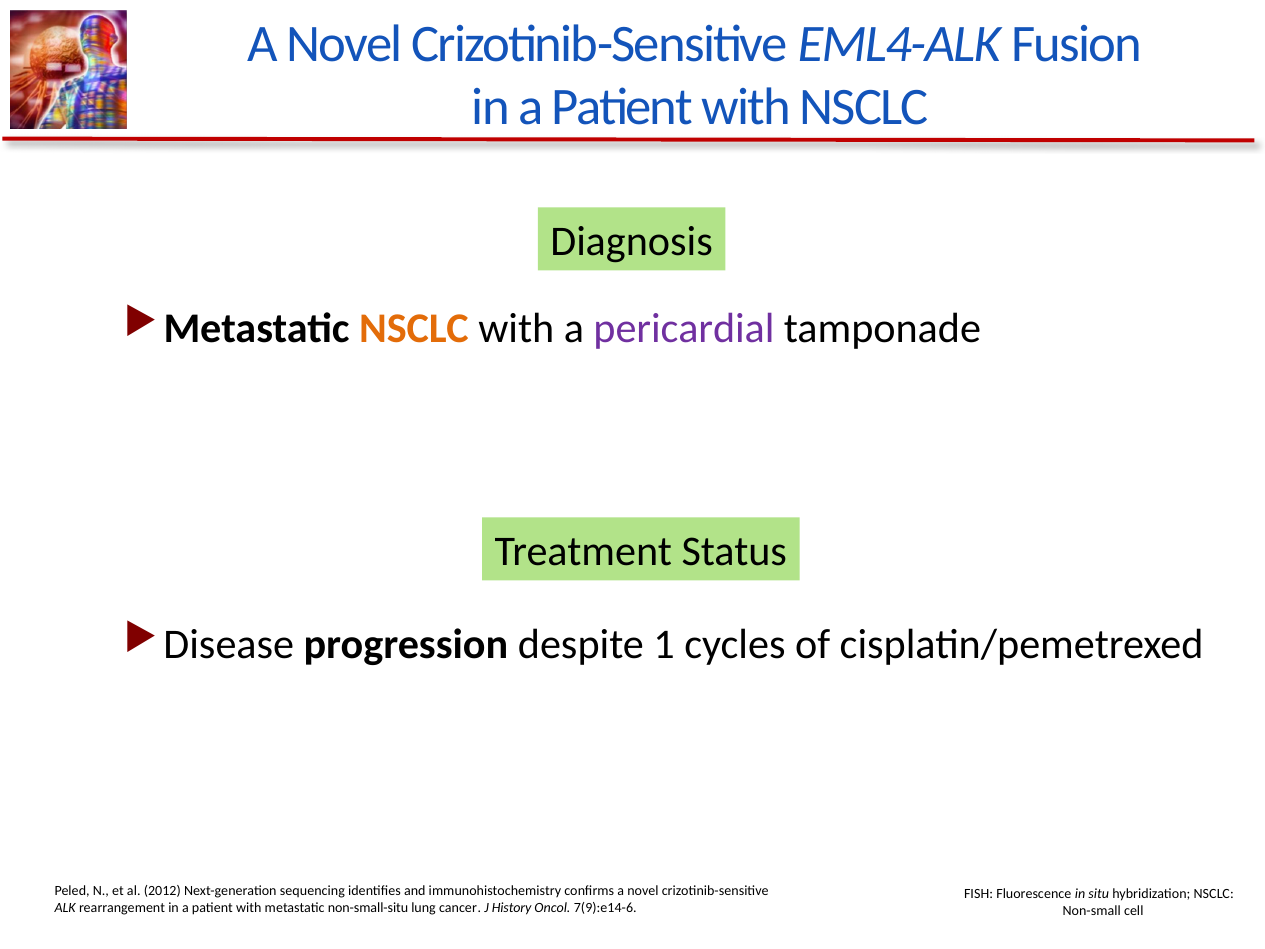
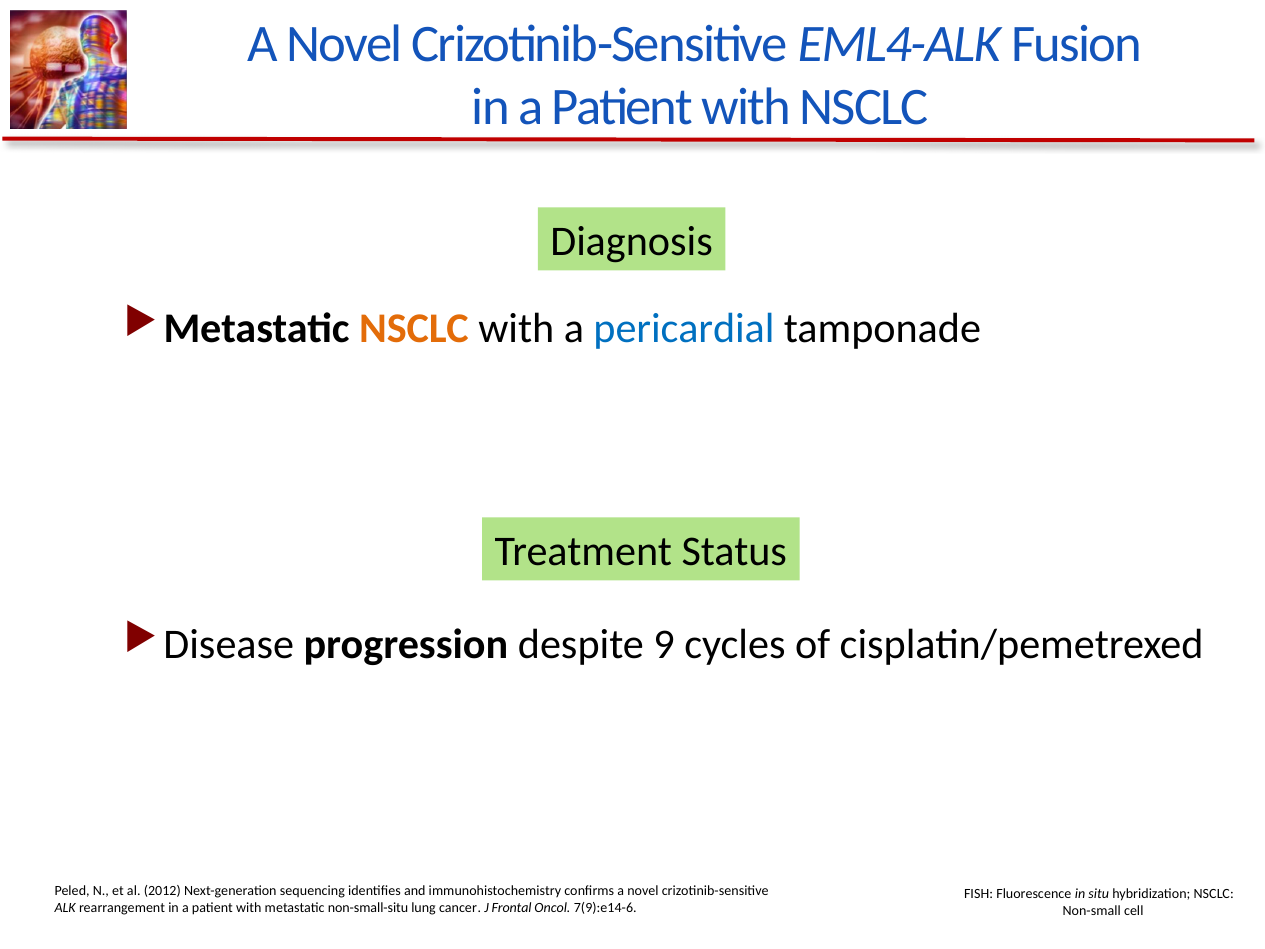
pericardial colour: purple -> blue
1: 1 -> 9
History: History -> Frontal
